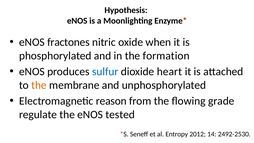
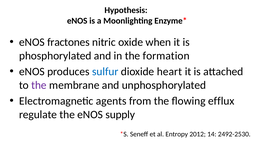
the at (39, 85) colour: orange -> purple
reason: reason -> agents
grade: grade -> efflux
tested: tested -> supply
